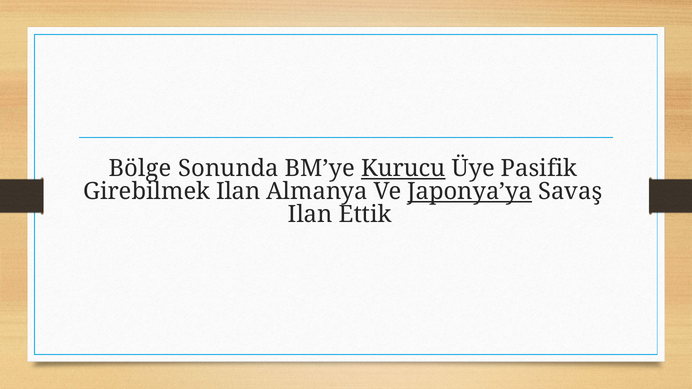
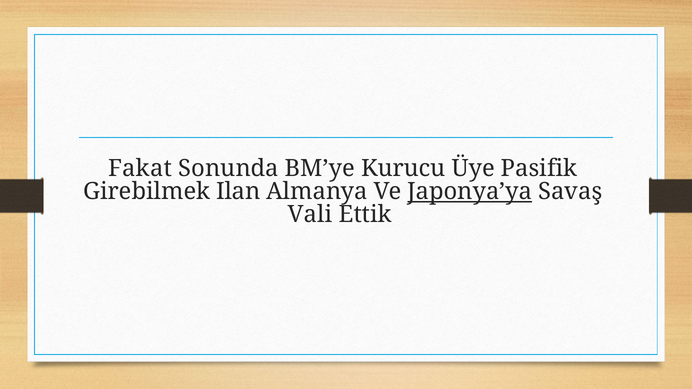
Bölge: Bölge -> Fakat
Kurucu underline: present -> none
Ilan at (310, 214): Ilan -> Vali
